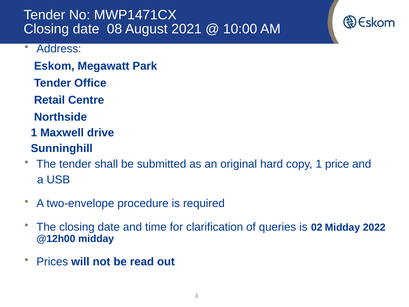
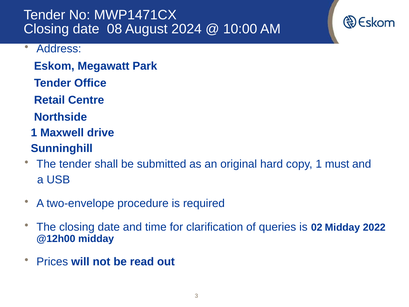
2021: 2021 -> 2024
price: price -> must
